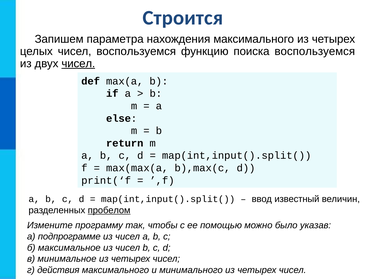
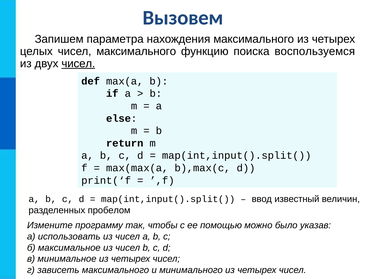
Строится: Строится -> Вызовем
чисел воспользуемся: воспользуемся -> максимального
пробелом underline: present -> none
подпрограмме: подпрограмме -> использовать
действия: действия -> зависеть
